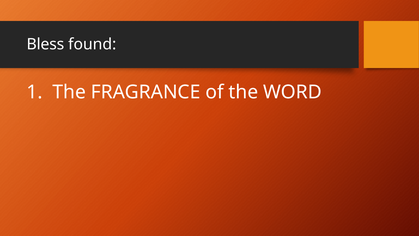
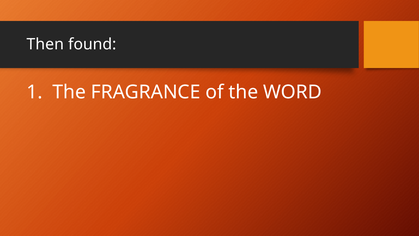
Bless: Bless -> Then
